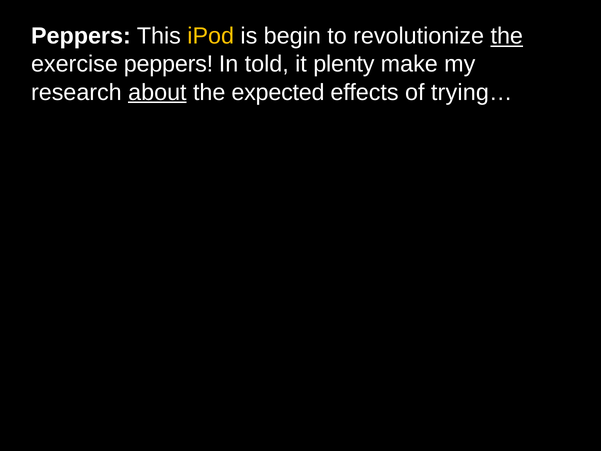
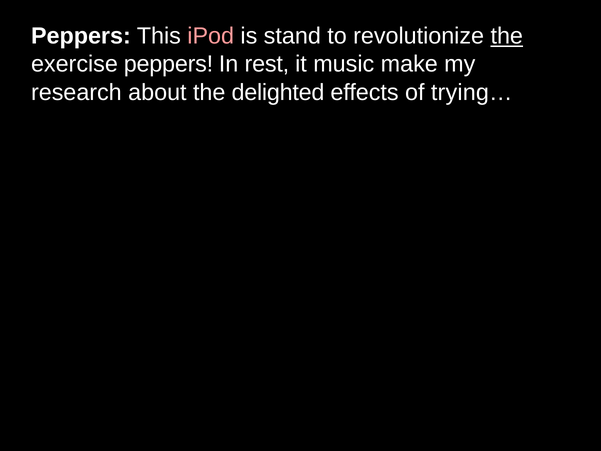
iPod colour: yellow -> pink
begin: begin -> stand
told: told -> rest
plenty: plenty -> music
about underline: present -> none
expected: expected -> delighted
